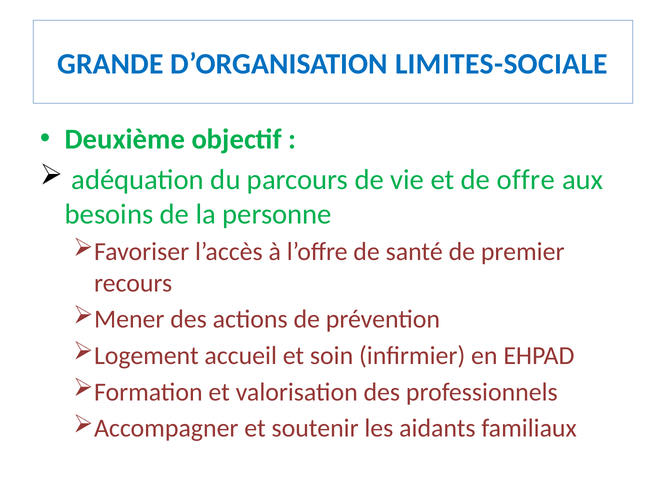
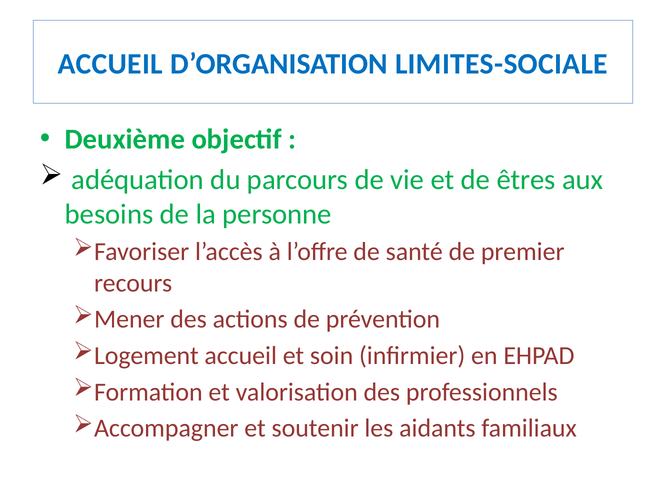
GRANDE at (110, 64): GRANDE -> ACCUEIL
offre: offre -> êtres
